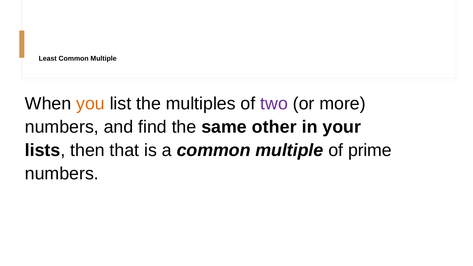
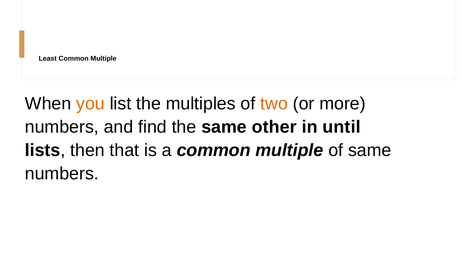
two colour: purple -> orange
your: your -> until
of prime: prime -> same
